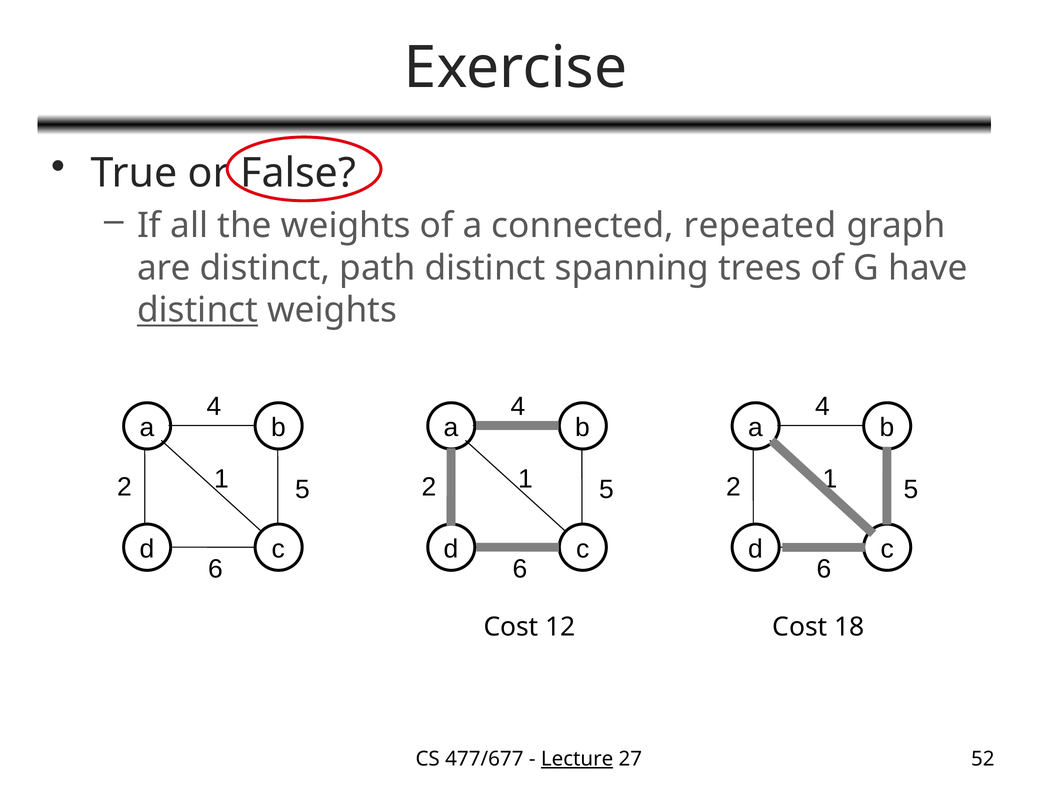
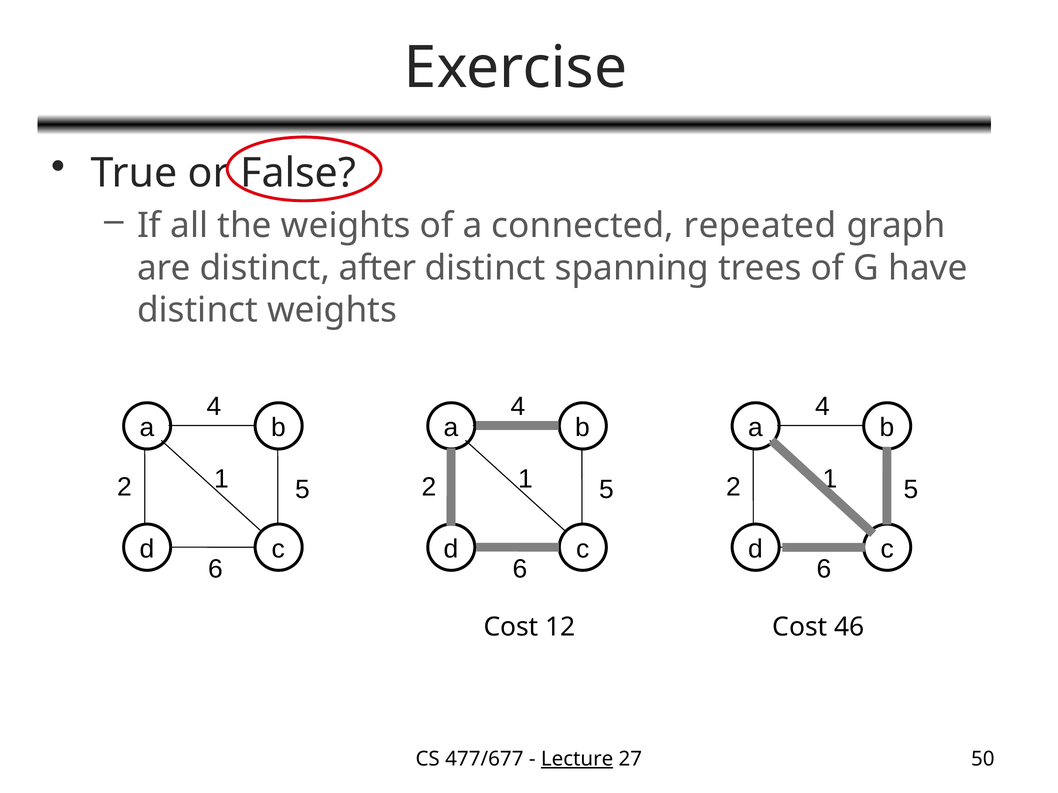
path: path -> after
distinct at (198, 311) underline: present -> none
18: 18 -> 46
52: 52 -> 50
